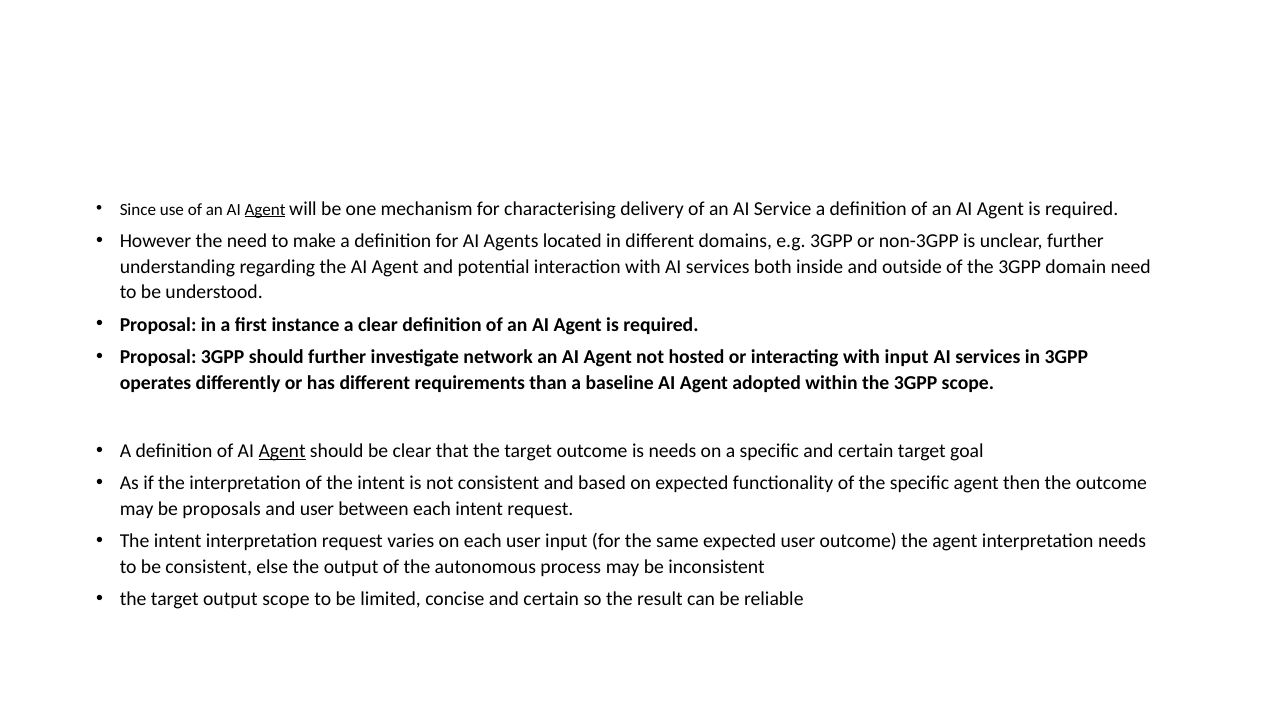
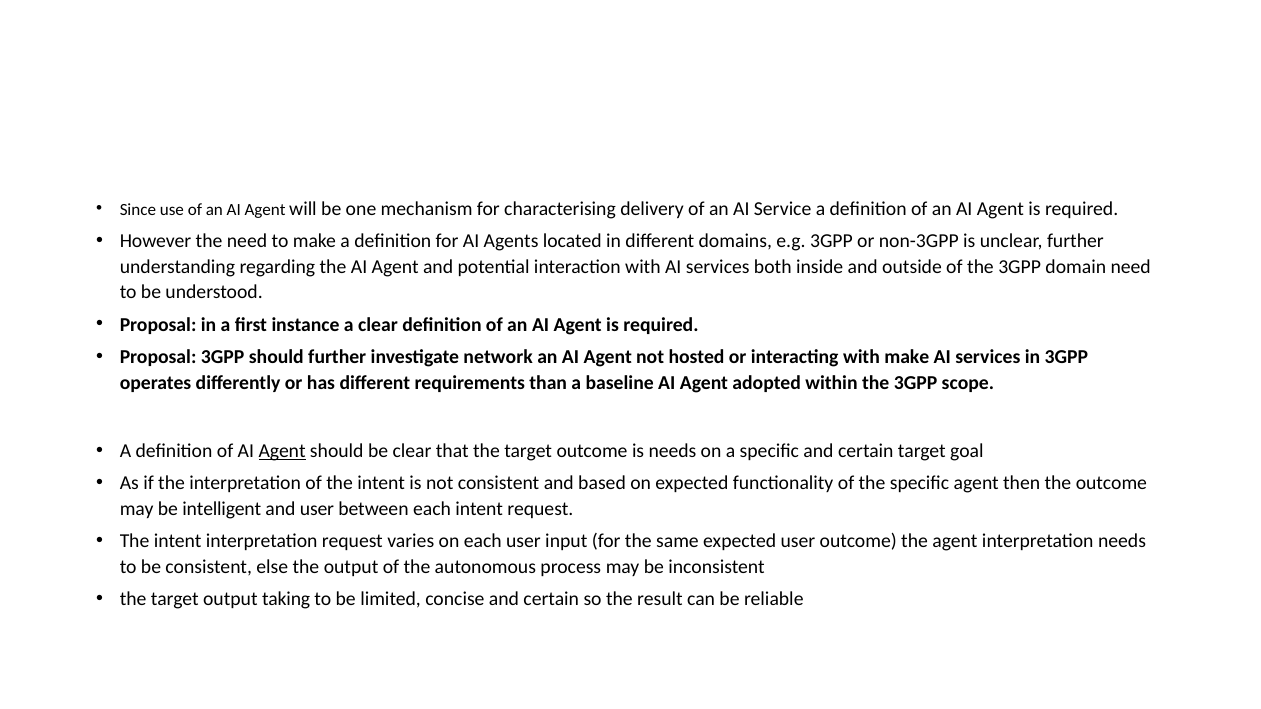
Agent at (265, 209) underline: present -> none
with input: input -> make
proposals: proposals -> intelligent
output scope: scope -> taking
